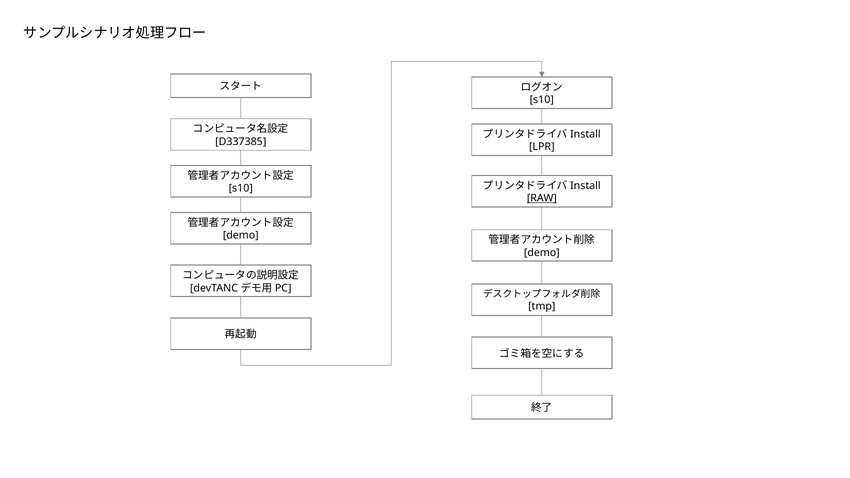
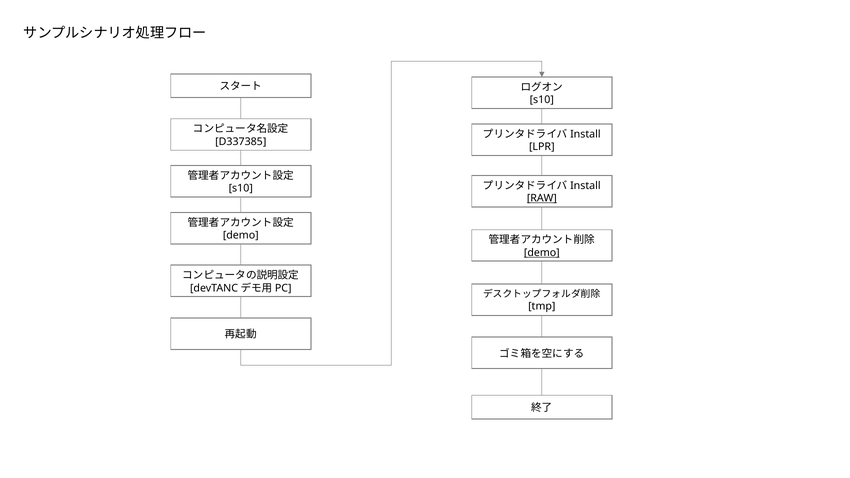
demo at (542, 253) underline: none -> present
